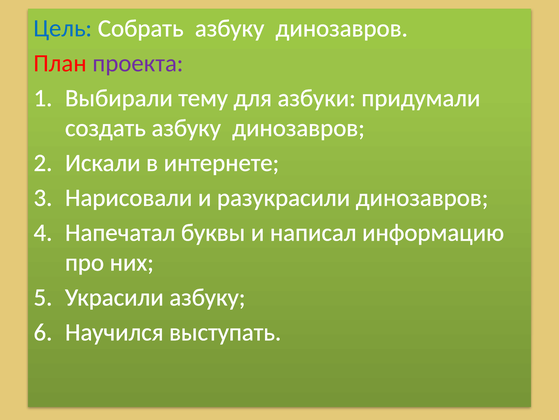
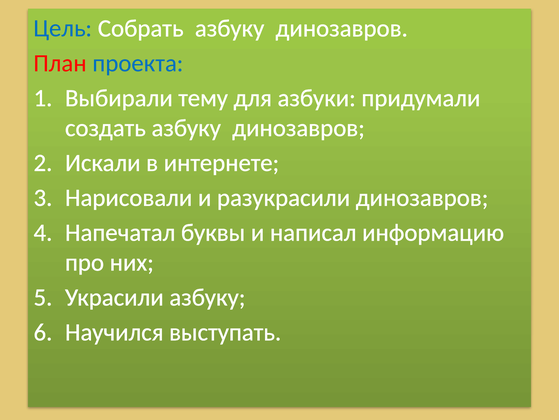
проекта colour: purple -> blue
